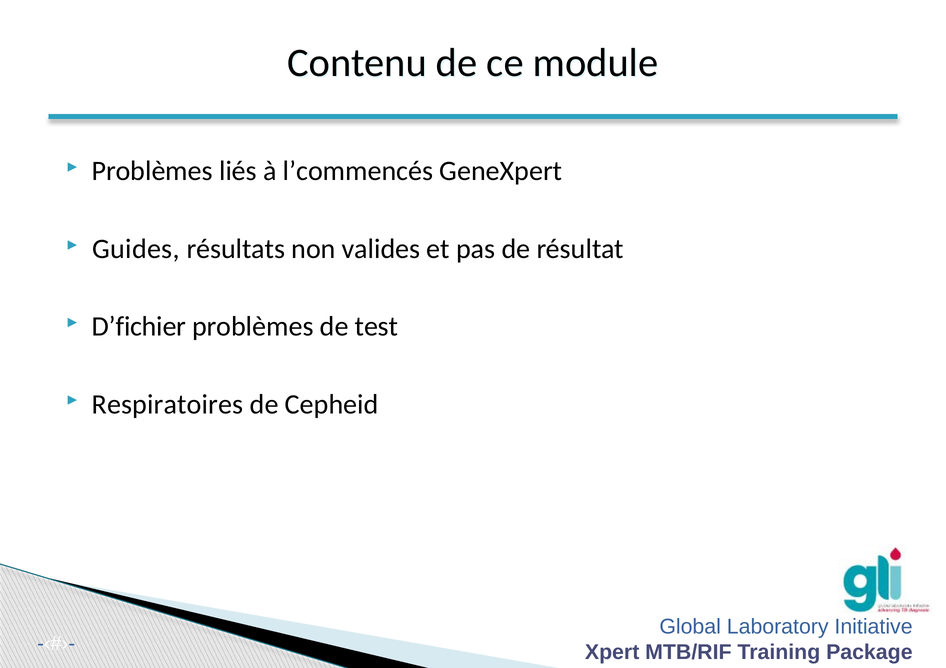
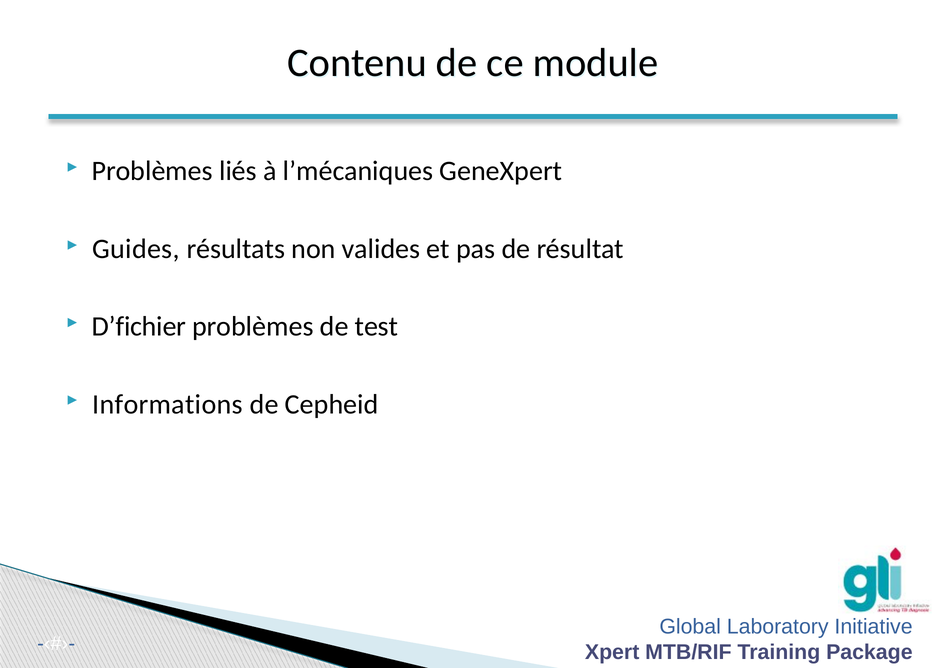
l’commencés: l’commencés -> l’mécaniques
Respiratoires: Respiratoires -> Informations
